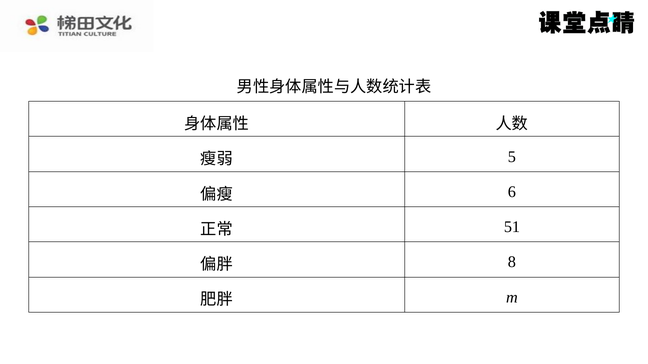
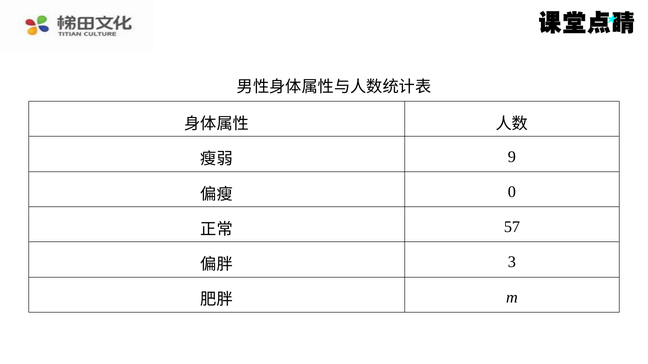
5: 5 -> 9
6: 6 -> 0
51: 51 -> 57
8: 8 -> 3
